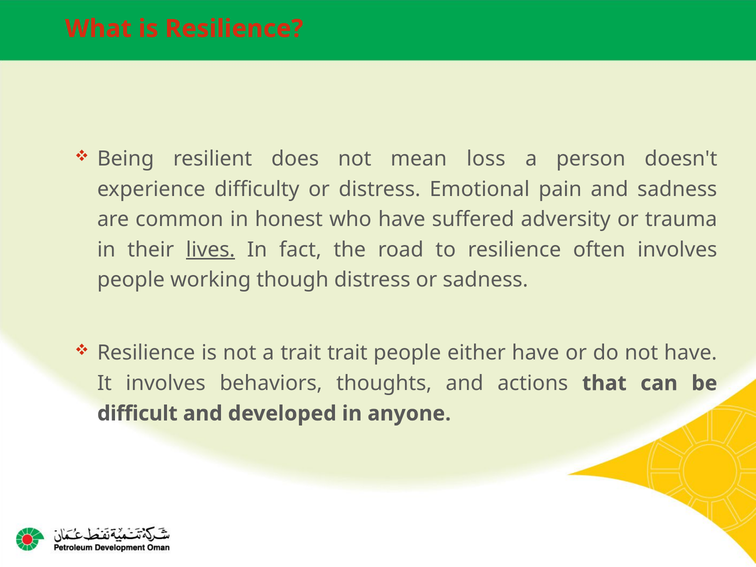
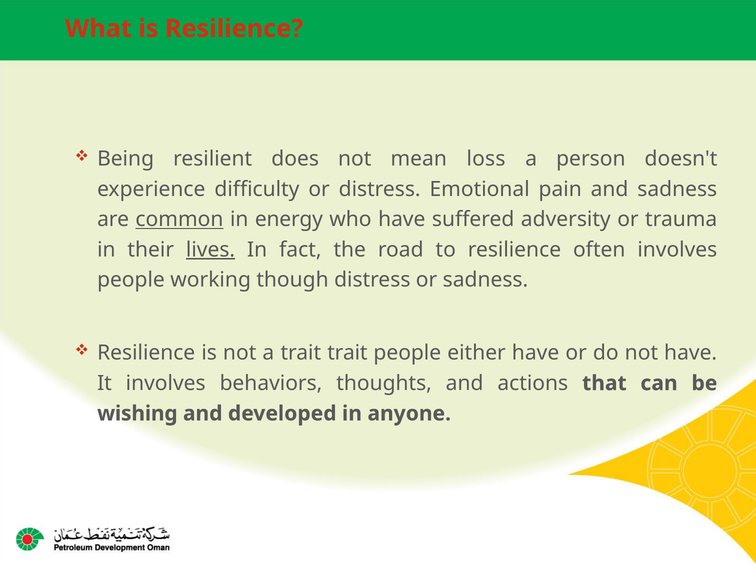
common underline: none -> present
honest: honest -> energy
difficult: difficult -> wishing
